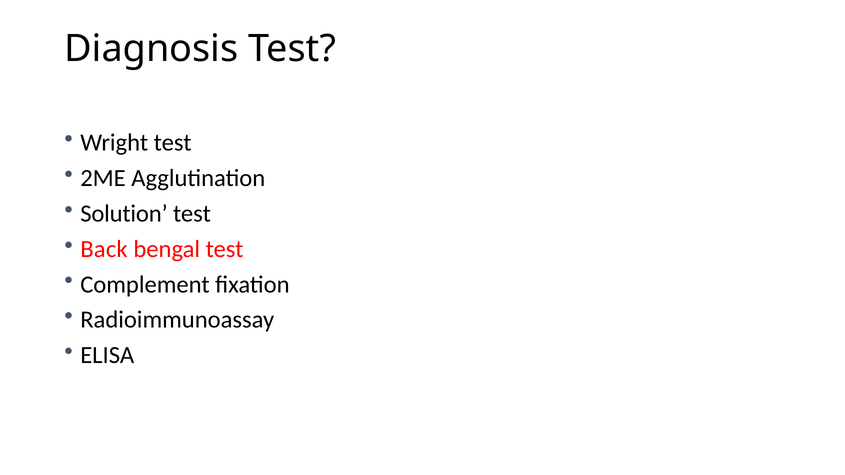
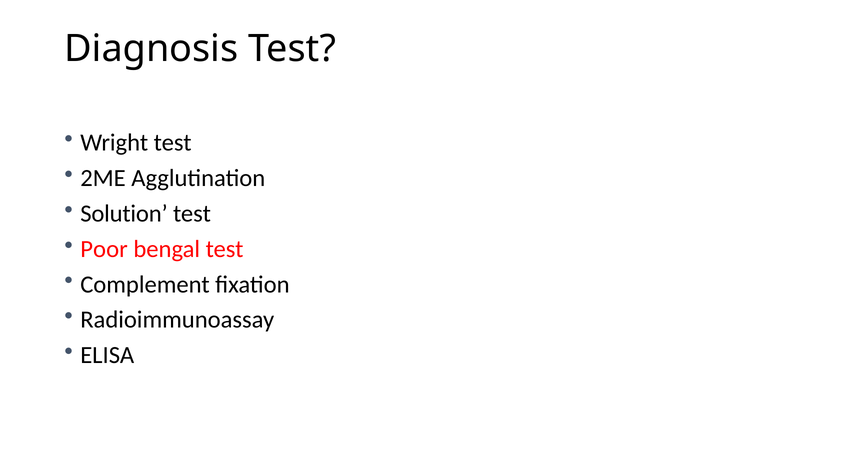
Back: Back -> Poor
